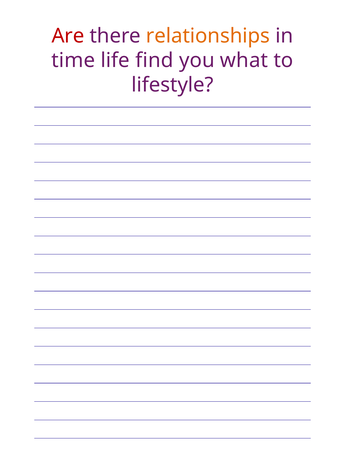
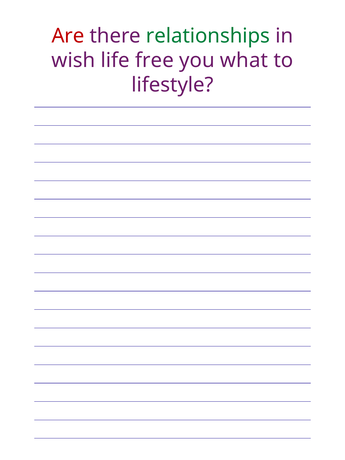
relationships colour: orange -> green
time: time -> wish
find: find -> free
